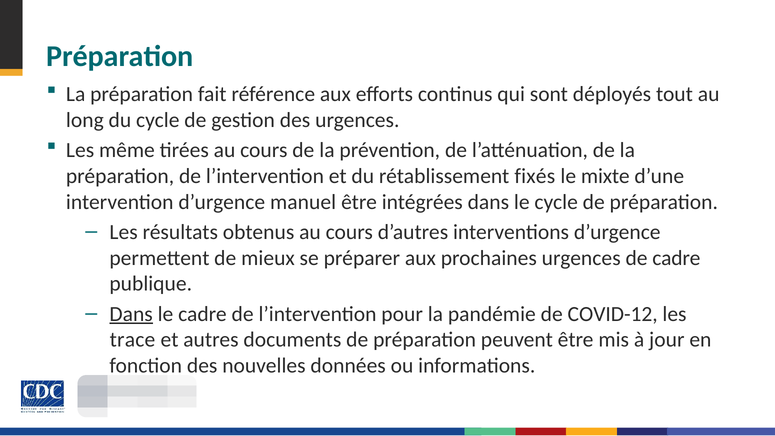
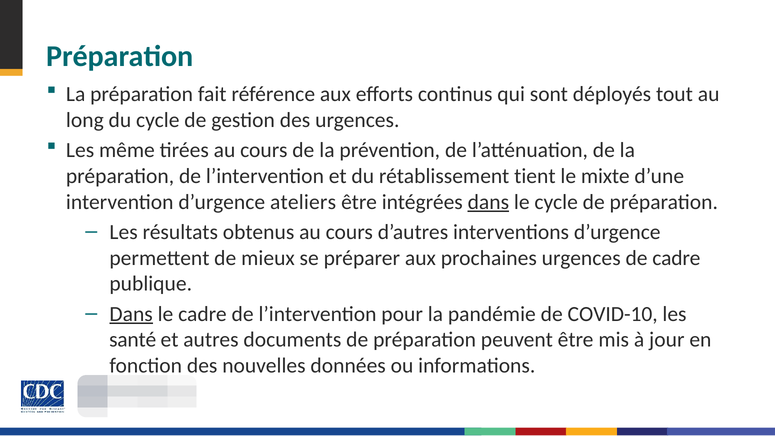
fixés: fixés -> tient
manuel: manuel -> ateliers
dans at (488, 202) underline: none -> present
COVID-12: COVID-12 -> COVID-10
trace: trace -> santé
